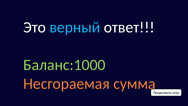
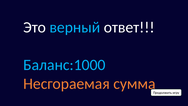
Баланс:1000 colour: light green -> light blue
